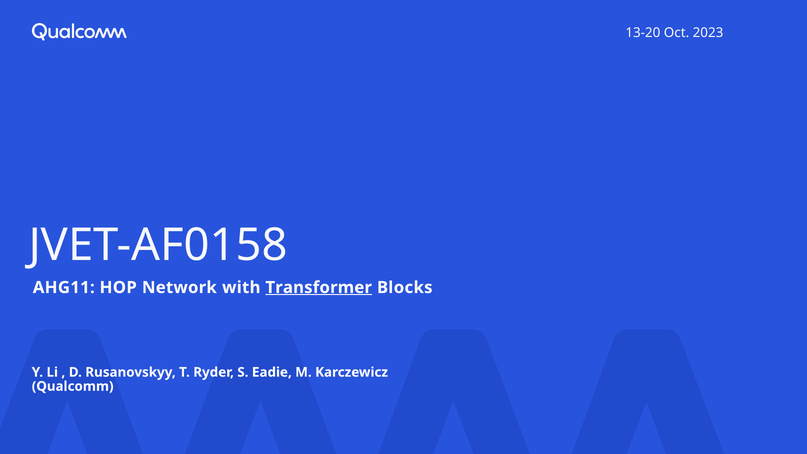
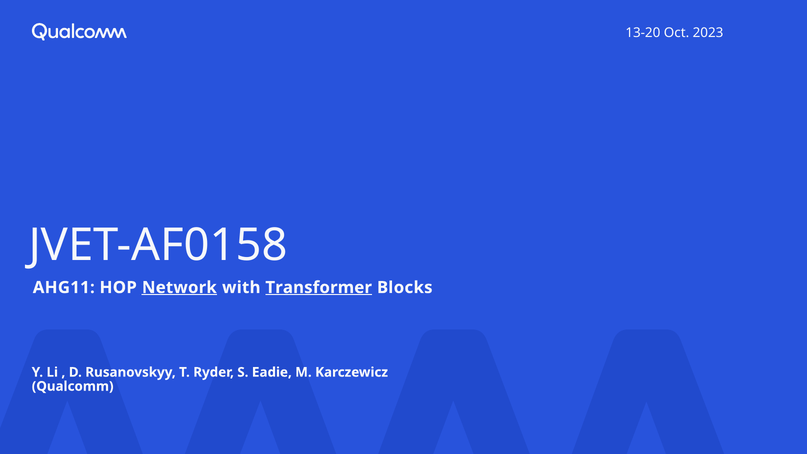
Network underline: none -> present
